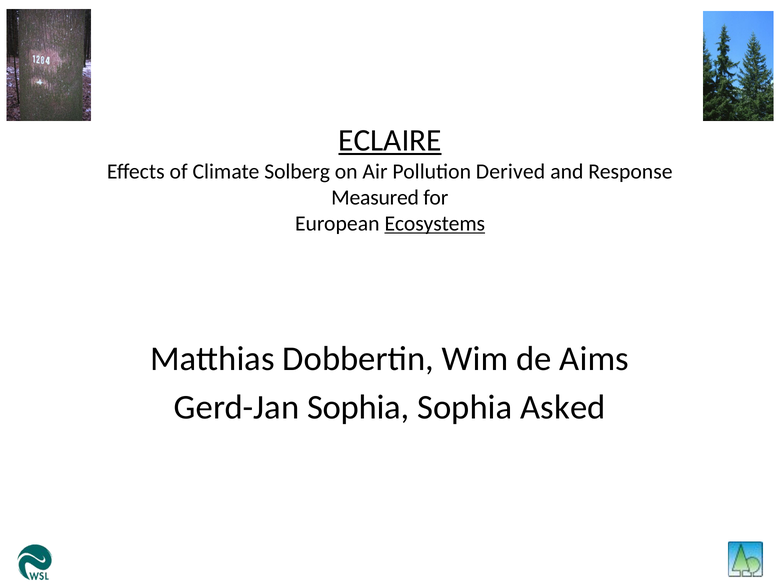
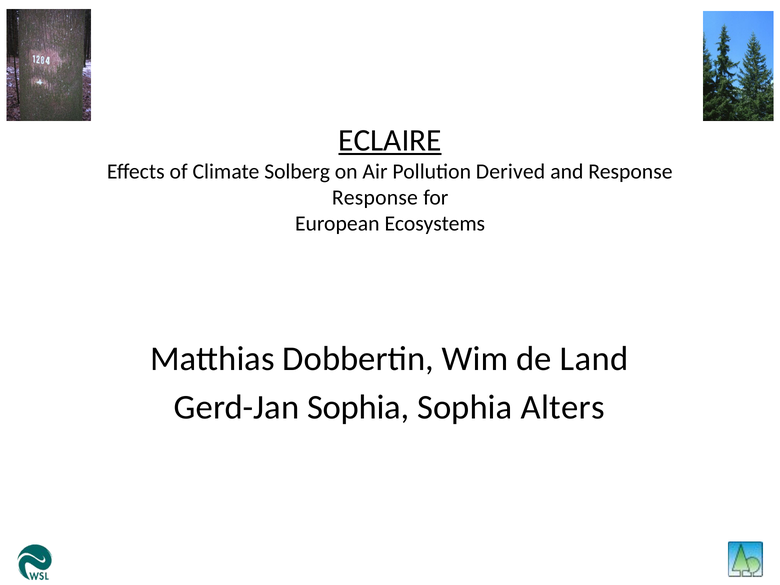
Measured at (375, 198): Measured -> Response
Ecosystems underline: present -> none
Aims: Aims -> Land
Asked: Asked -> Alters
